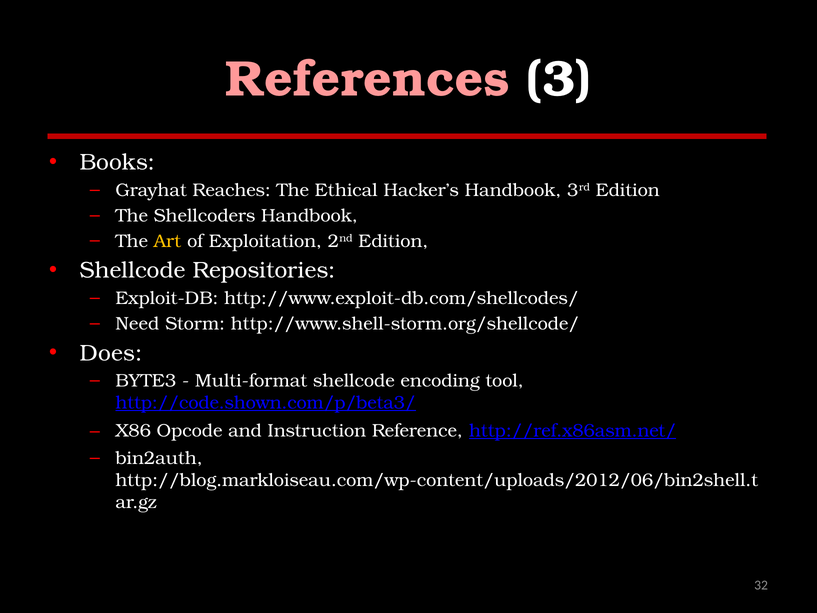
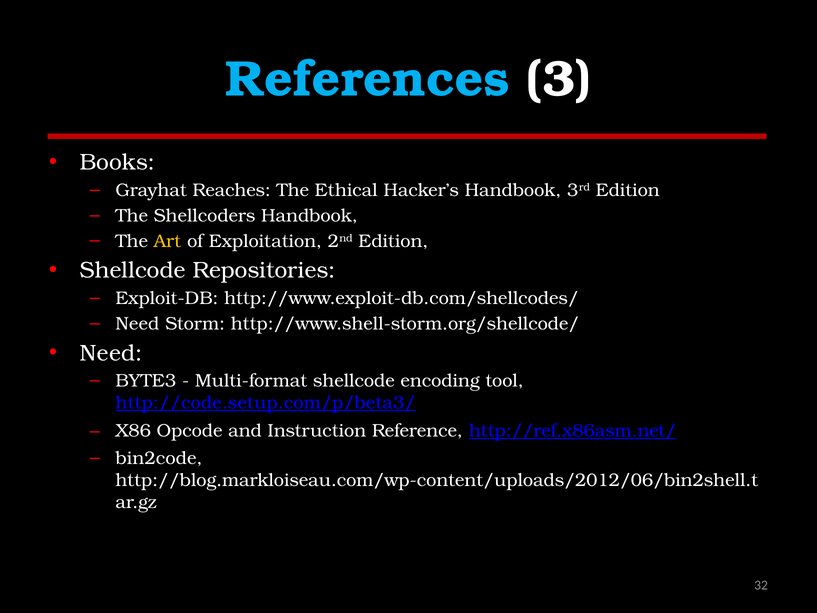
References colour: pink -> light blue
Does at (111, 353): Does -> Need
http://code.shown.com/p/beta3/: http://code.shown.com/p/beta3/ -> http://code.setup.com/p/beta3/
bin2auth: bin2auth -> bin2code
